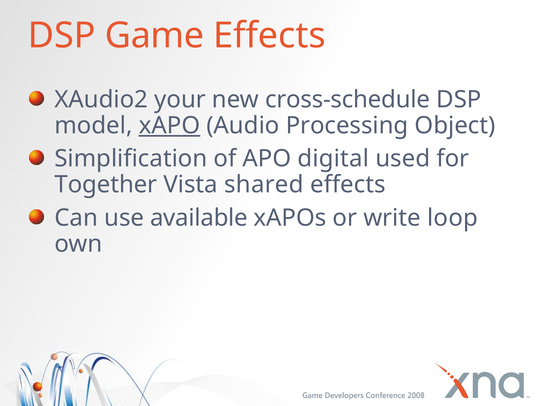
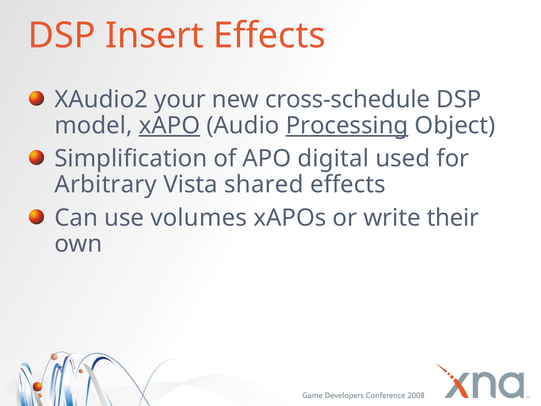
Game: Game -> Insert
Processing underline: none -> present
Together: Together -> Arbitrary
available: available -> volumes
loop: loop -> their
